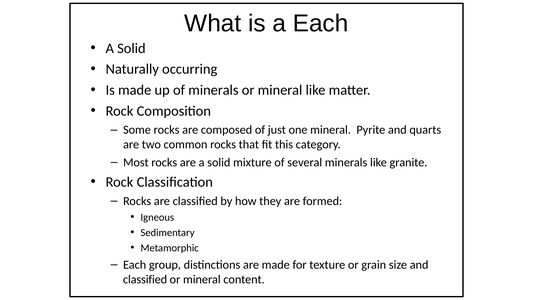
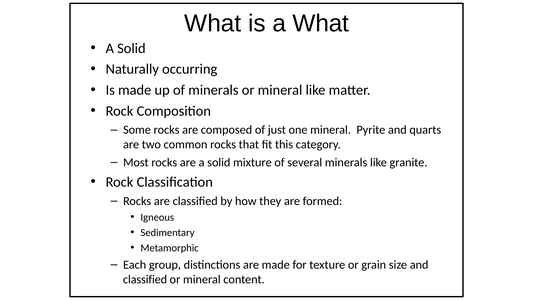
a Each: Each -> What
